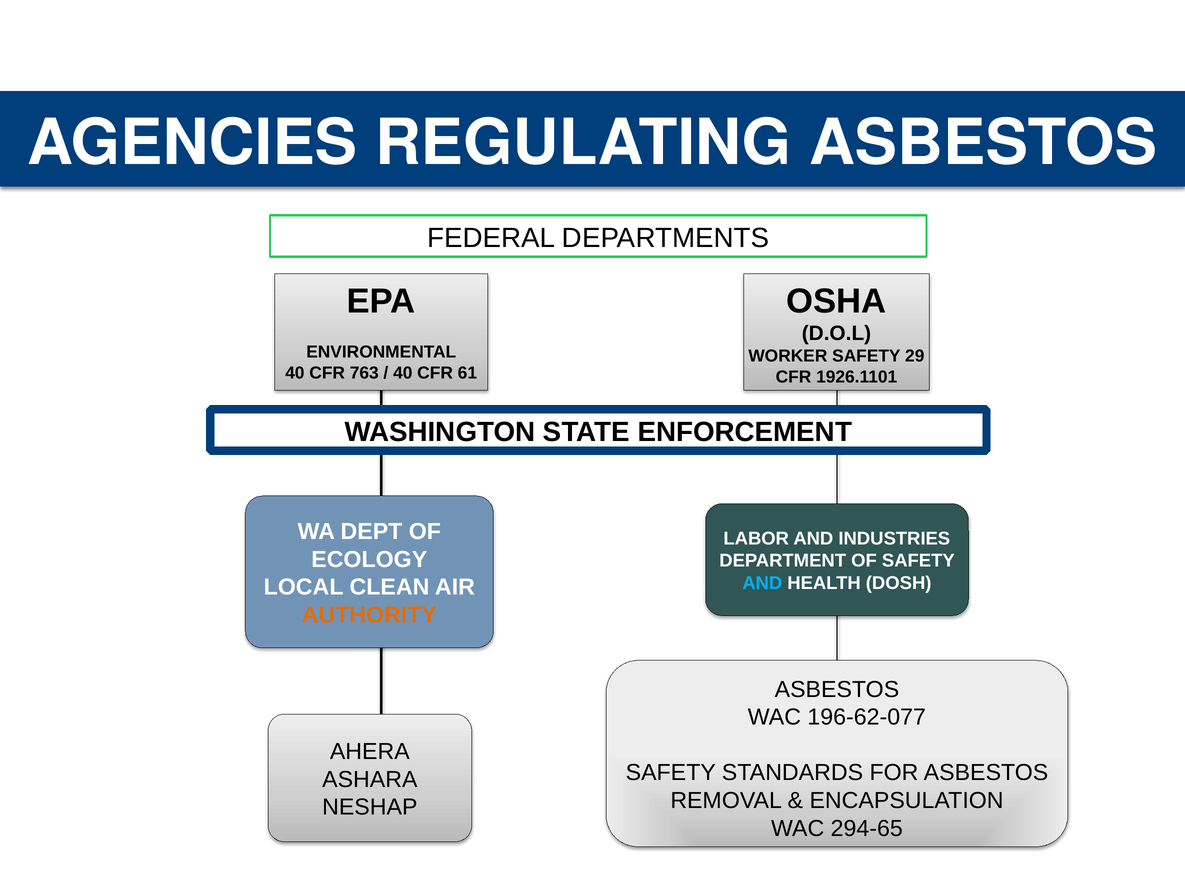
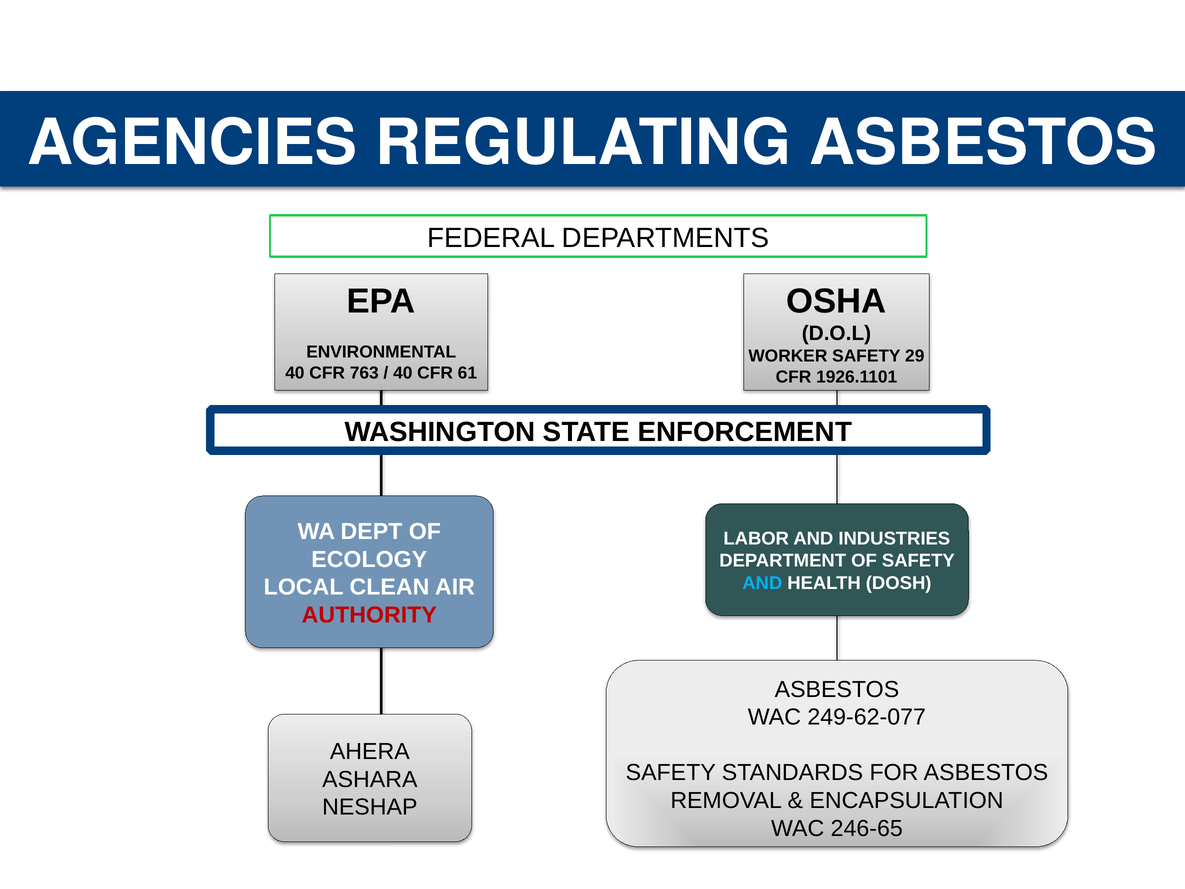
AUTHORITY colour: orange -> red
196-62-077: 196-62-077 -> 249-62-077
294-65: 294-65 -> 246-65
